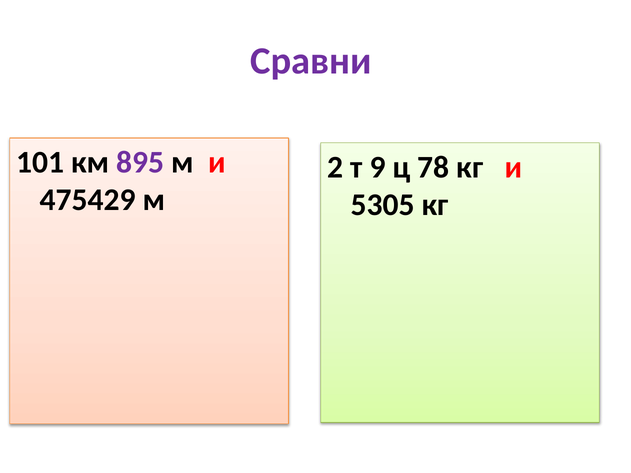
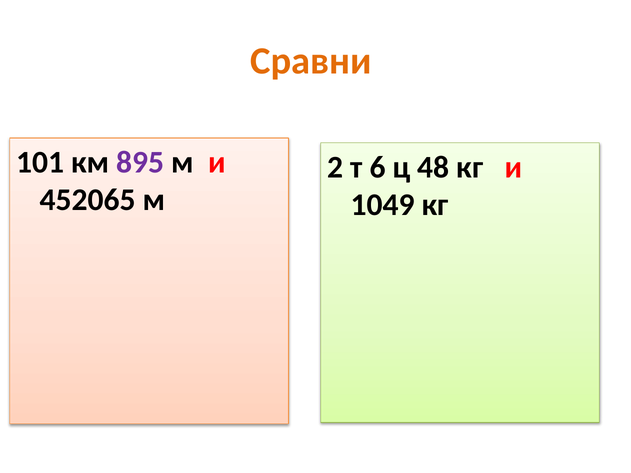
Сравни colour: purple -> orange
9: 9 -> 6
78: 78 -> 48
475429: 475429 -> 452065
5305: 5305 -> 1049
